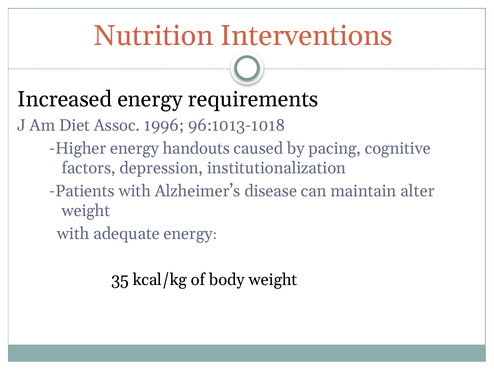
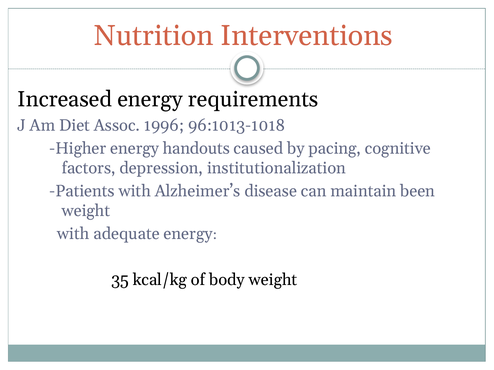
alter: alter -> been
